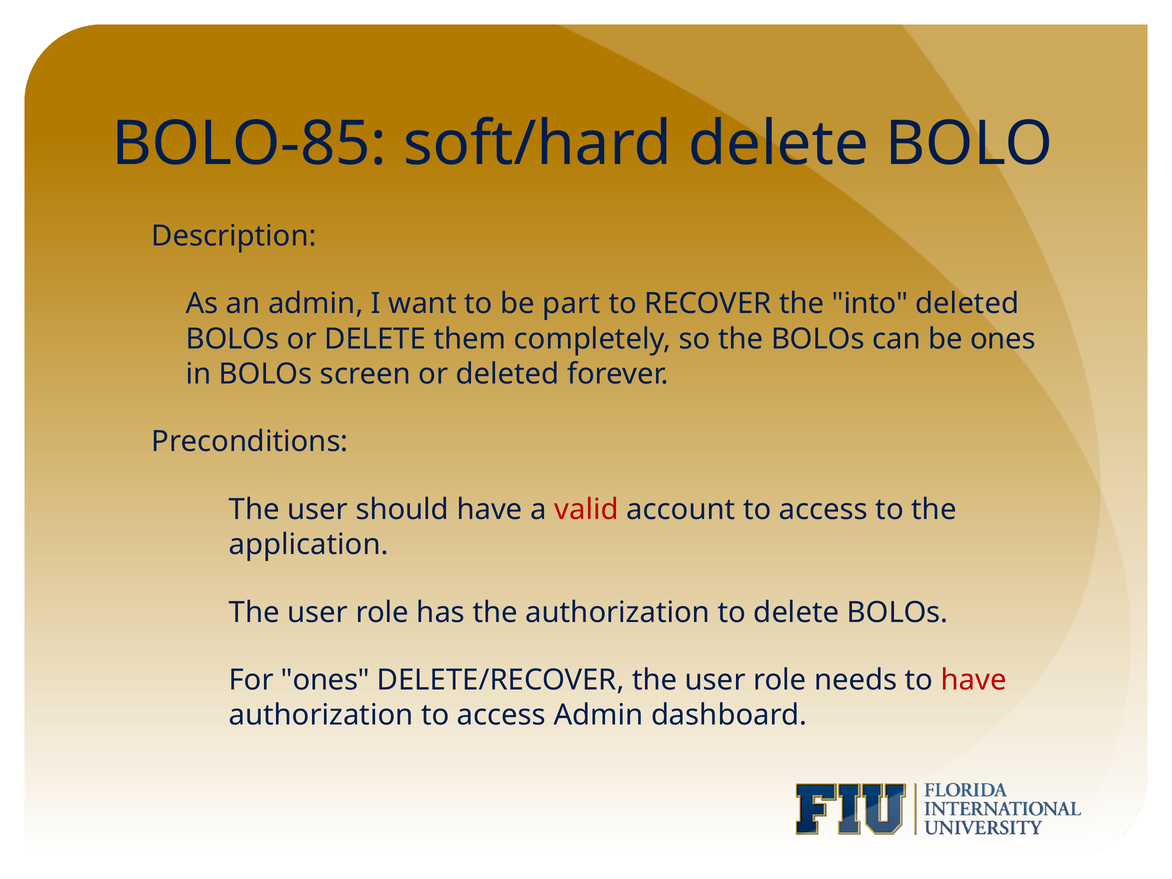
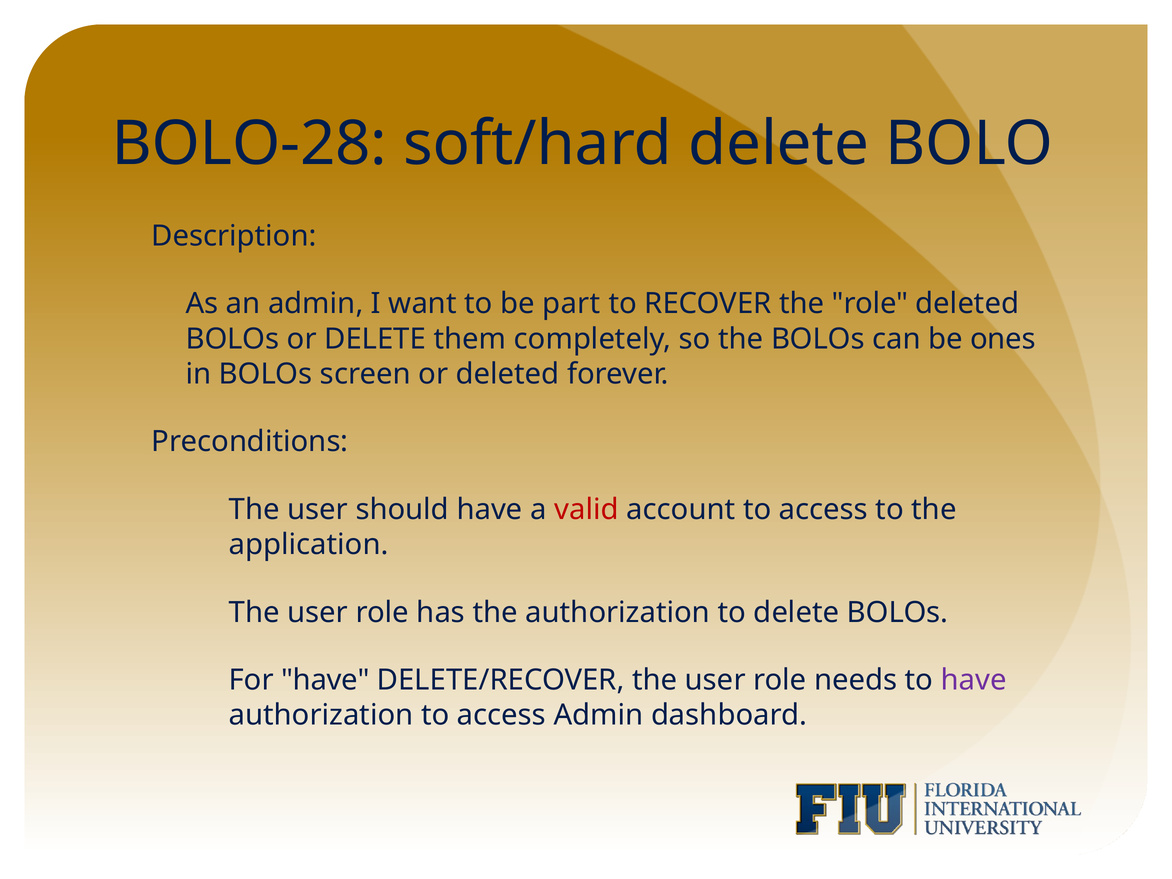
BOLO-85: BOLO-85 -> BOLO-28
the into: into -> role
For ones: ones -> have
have at (974, 680) colour: red -> purple
